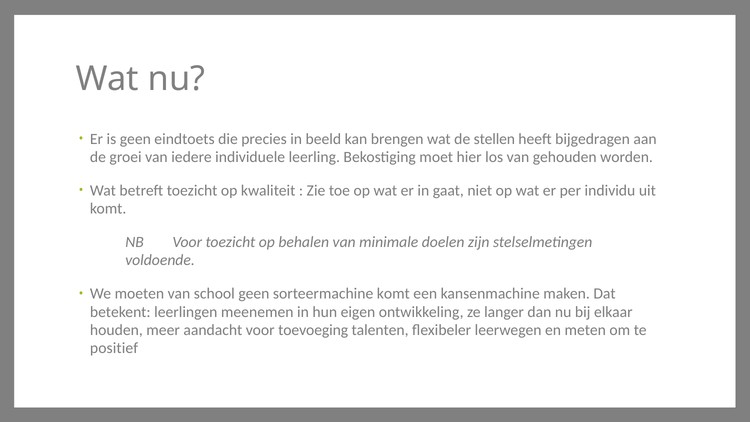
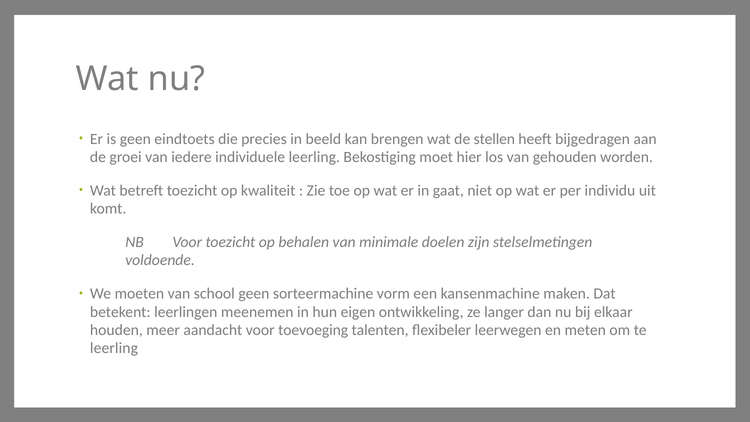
sorteermachine komt: komt -> vorm
positief at (114, 348): positief -> leerling
